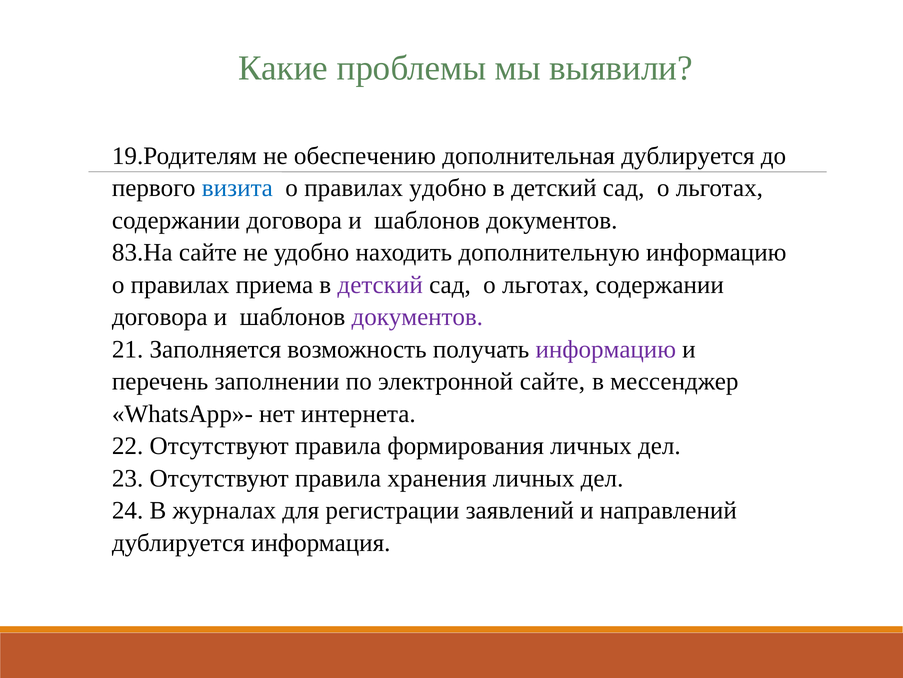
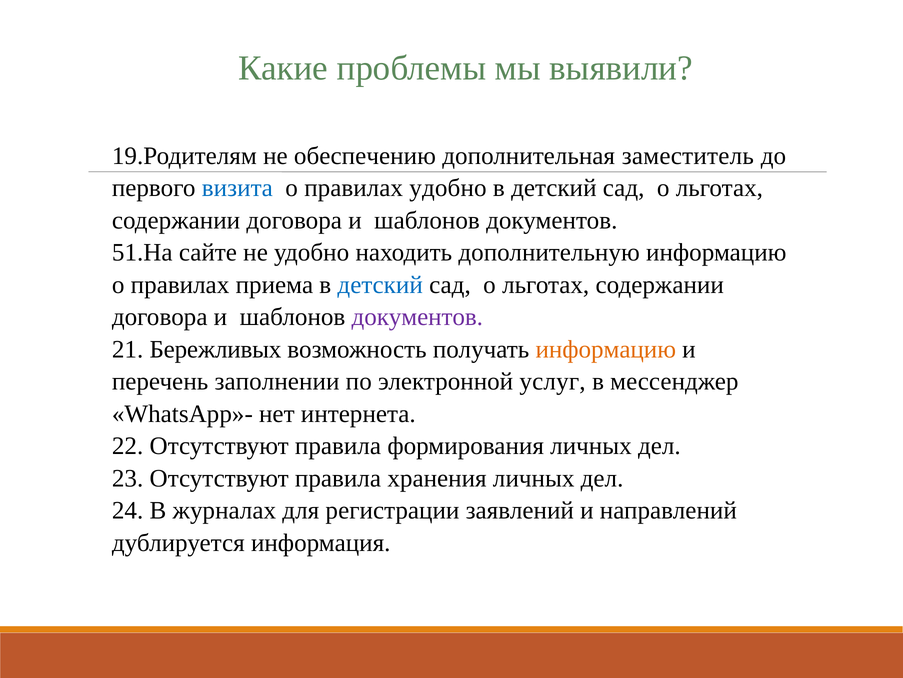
дополнительная дублируется: дублируется -> заместитель
83.На: 83.На -> 51.На
детский at (380, 285) colour: purple -> blue
Заполняется: Заполняется -> Бережливых
информацию at (606, 349) colour: purple -> orange
электронной сайте: сайте -> услуг
